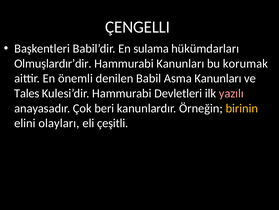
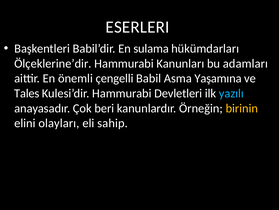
ÇENGELLI: ÇENGELLI -> ESERLERI
Olmuşlardır’dir: Olmuşlardır’dir -> Ölçeklerine’dir
korumak: korumak -> adamları
denilen: denilen -> çengelli
Asma Kanunları: Kanunları -> Yaşamına
yazılı colour: pink -> light blue
çeşitli: çeşitli -> sahip
